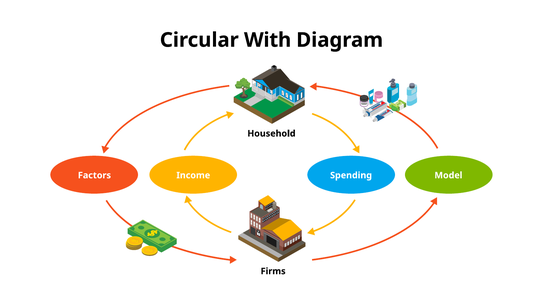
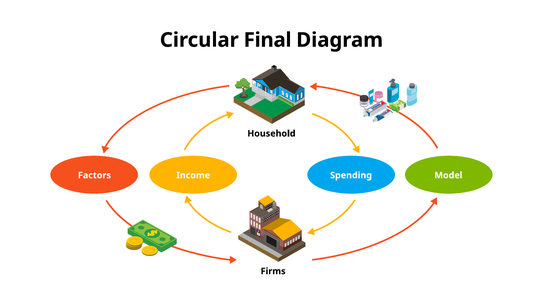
With: With -> Final
